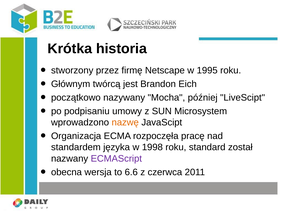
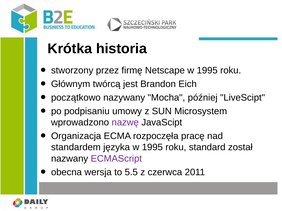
nazwę colour: orange -> purple
języka w 1998: 1998 -> 1995
6.6: 6.6 -> 5.5
